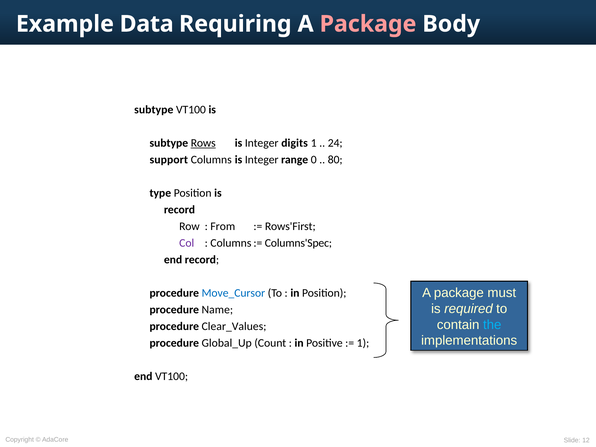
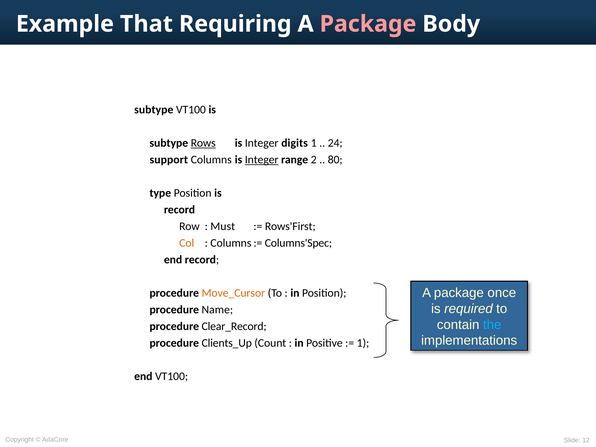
Data: Data -> That
Integer at (262, 160) underline: none -> present
0: 0 -> 2
From: From -> Must
Col colour: purple -> orange
must: must -> once
Move_Cursor colour: blue -> orange
Clear_Values: Clear_Values -> Clear_Record
Global_Up: Global_Up -> Clients_Up
